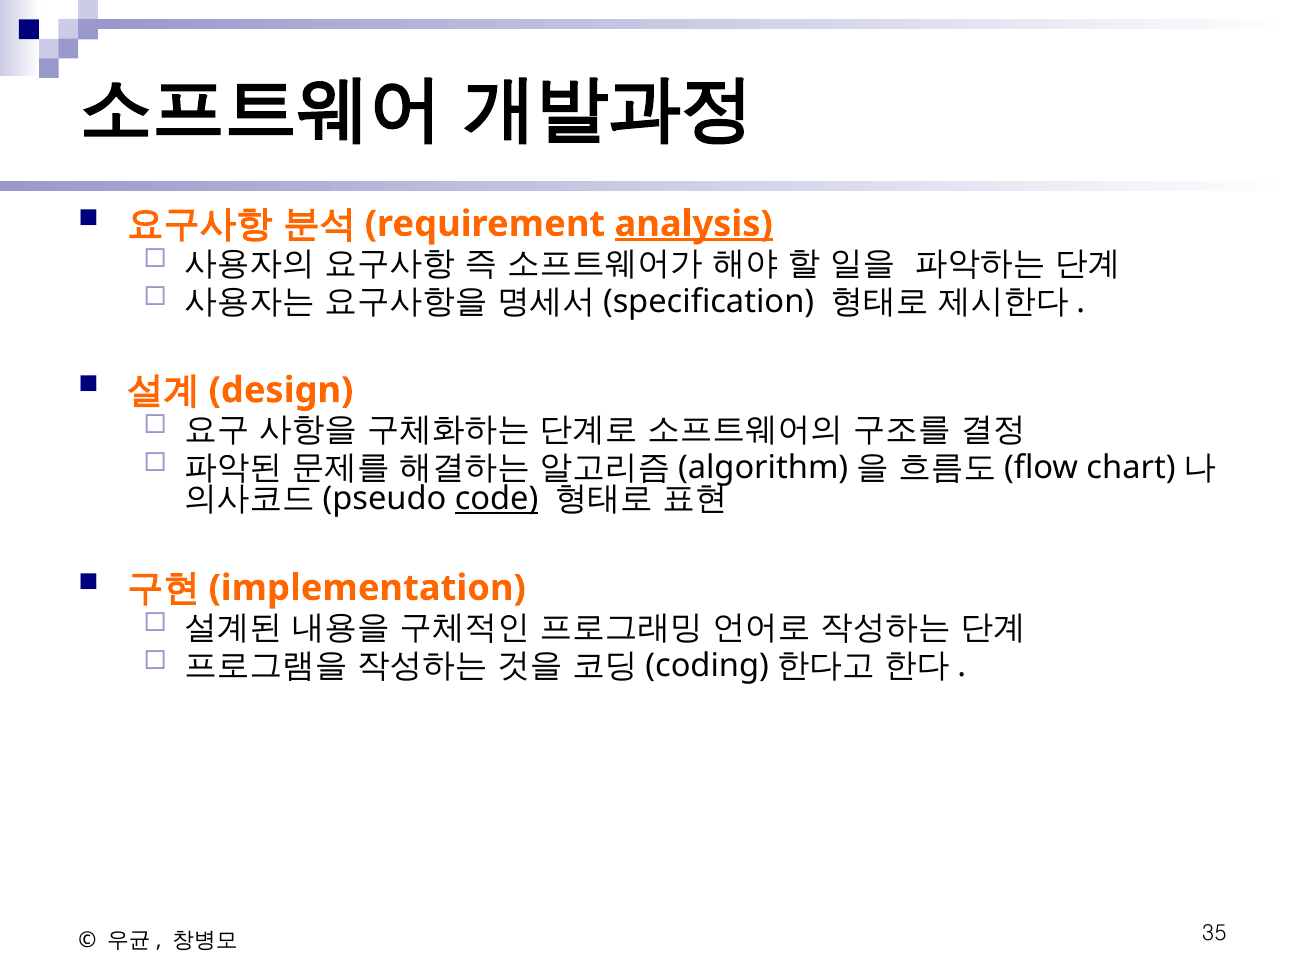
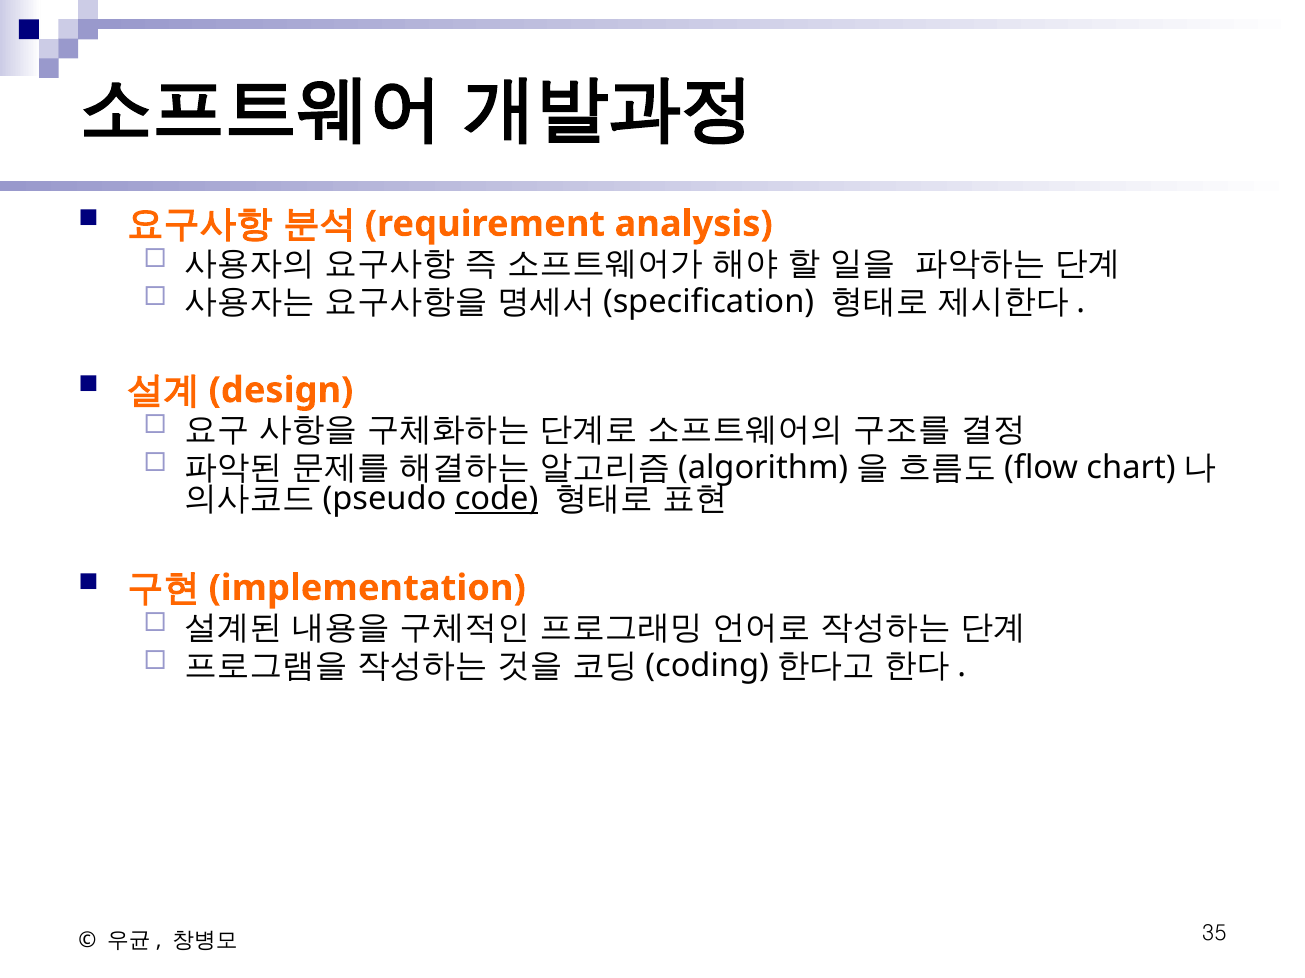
analysis underline: present -> none
